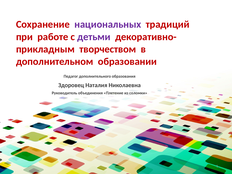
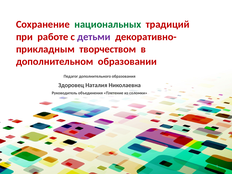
национальных colour: purple -> green
